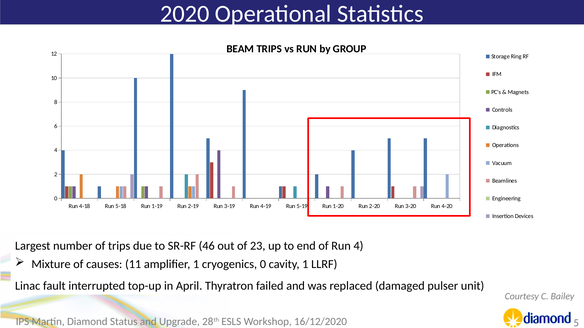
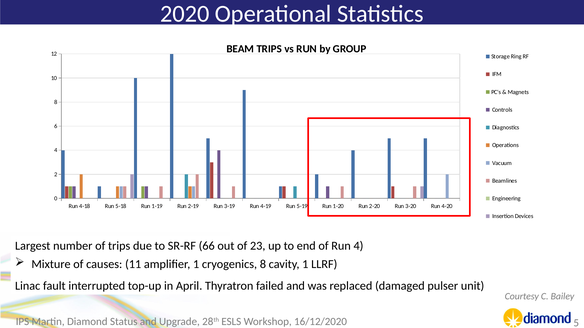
46: 46 -> 66
cryogenics 0: 0 -> 8
